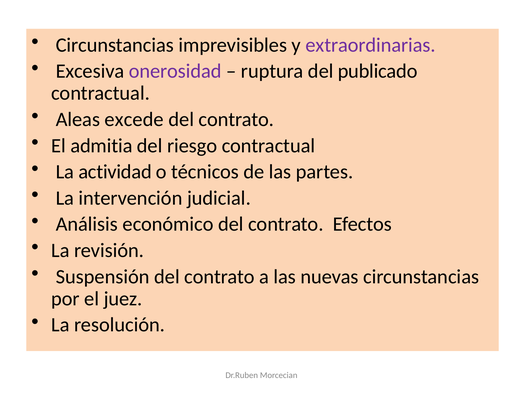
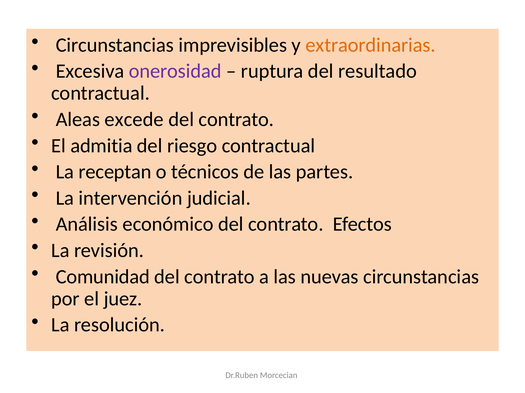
extraordinarias colour: purple -> orange
publicado: publicado -> resultado
actividad: actividad -> receptan
Suspensión: Suspensión -> Comunidad
